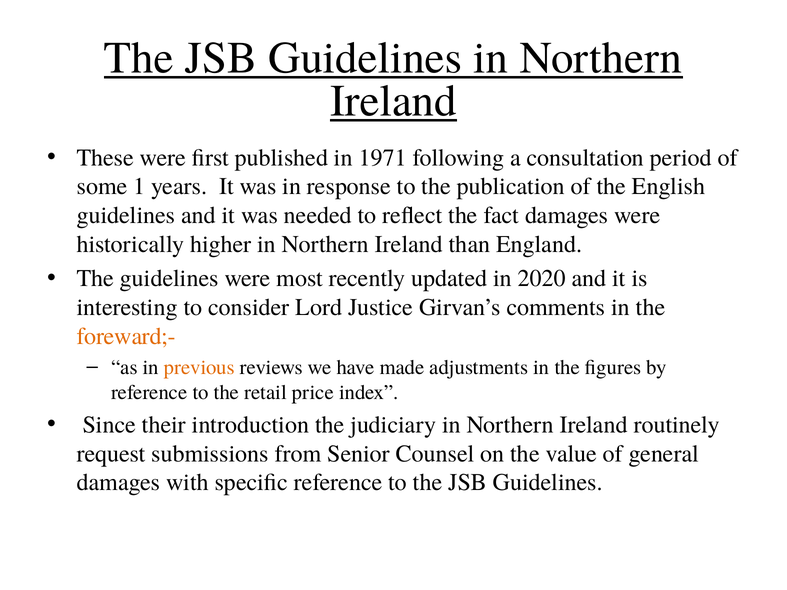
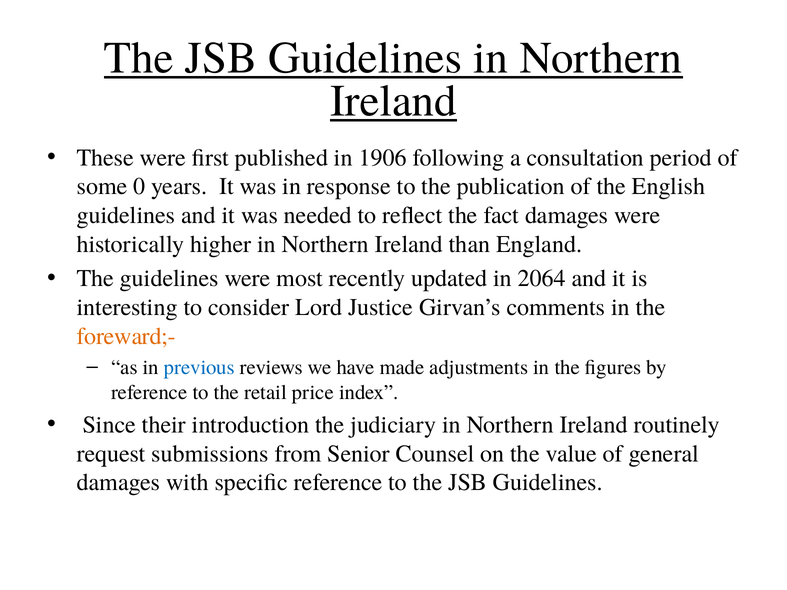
1971: 1971 -> 1906
1: 1 -> 0
2020: 2020 -> 2064
previous colour: orange -> blue
